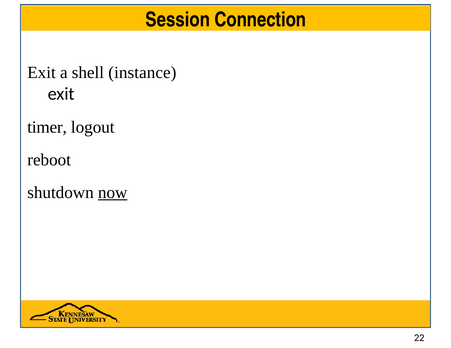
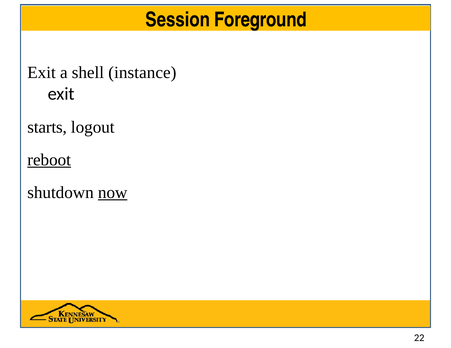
Connection: Connection -> Foreground
timer: timer -> starts
reboot underline: none -> present
